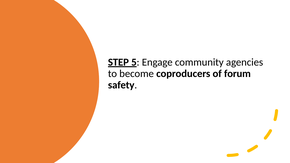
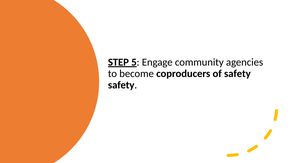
of forum: forum -> safety
